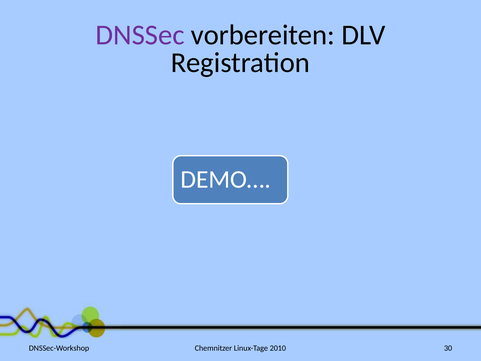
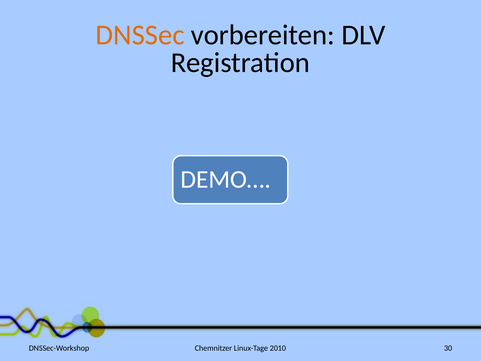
DNSSec colour: purple -> orange
